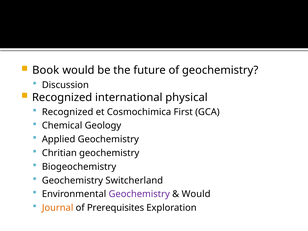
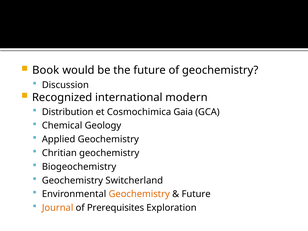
physical: physical -> modern
Recognized at (68, 112): Recognized -> Distribution
First: First -> Gaia
Geochemistry at (139, 194) colour: purple -> orange
Would at (196, 194): Would -> Future
